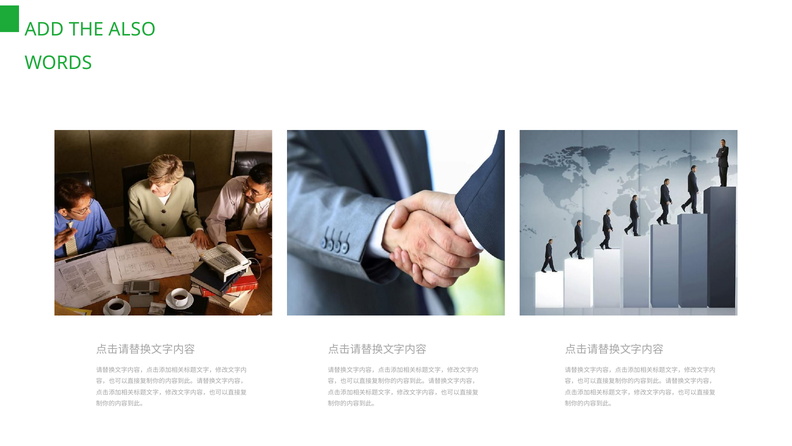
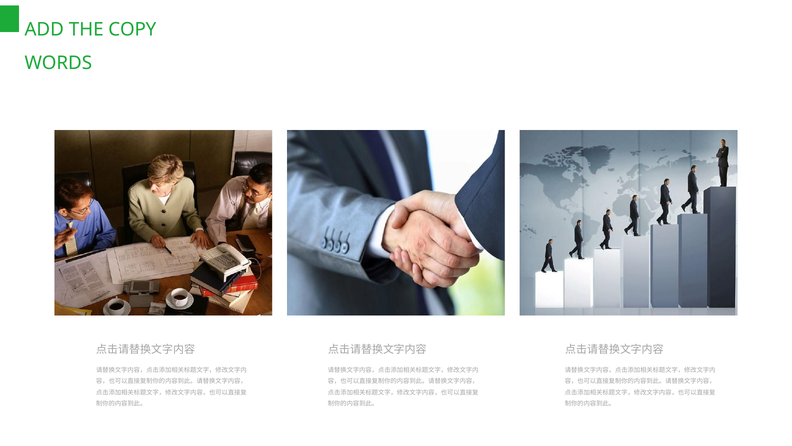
ALSO: ALSO -> COPY
